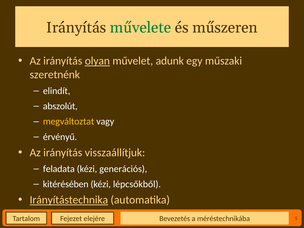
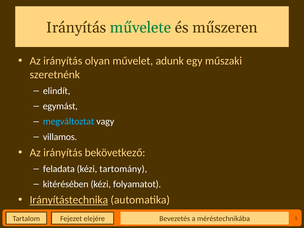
olyan underline: present -> none
abszolút: abszolút -> egymást
megváltoztat colour: yellow -> light blue
érvényű: érvényű -> villamos
visszaállítjuk: visszaállítjuk -> bekövetkező
generációs: generációs -> tartomány
lépcsőkből: lépcsőkből -> folyamatot
